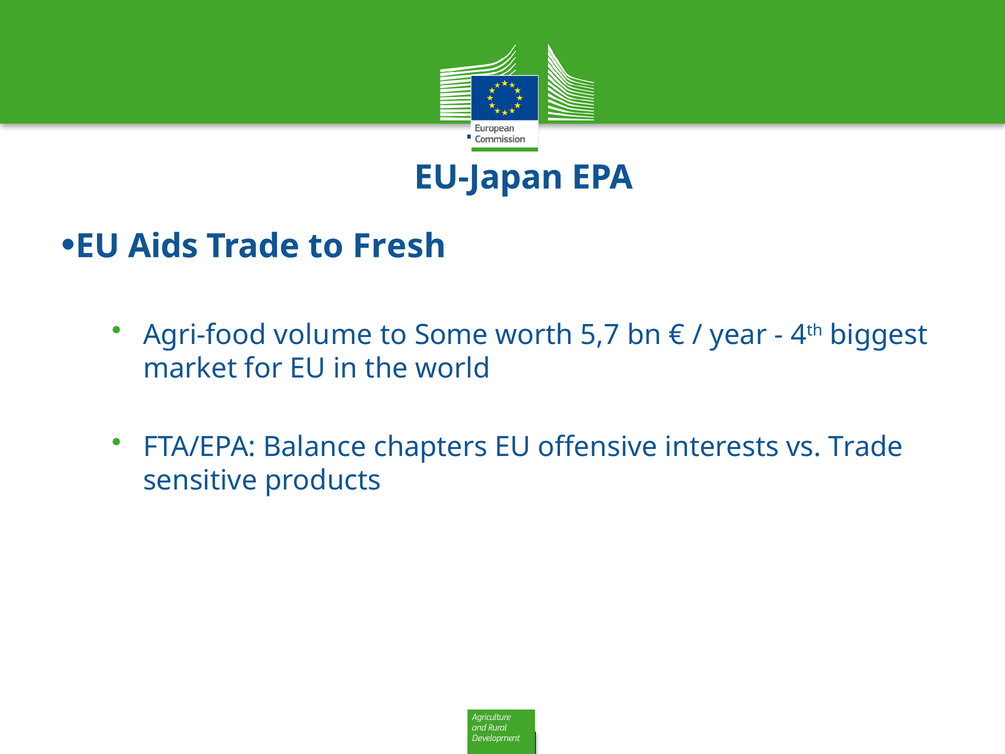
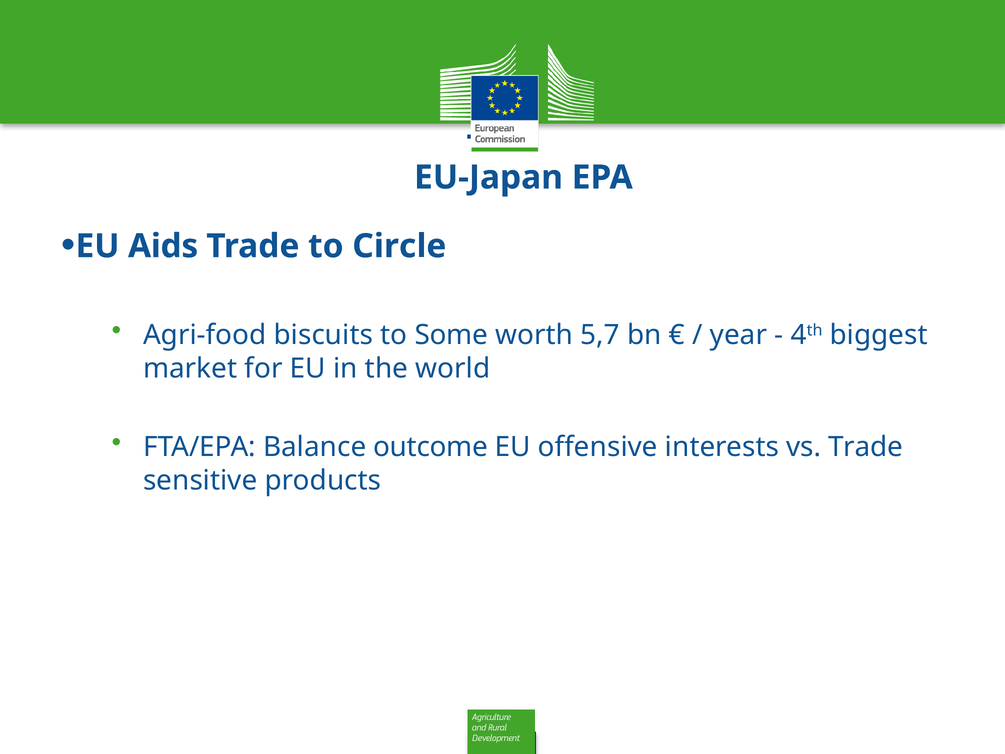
Fresh: Fresh -> Circle
volume: volume -> biscuits
chapters: chapters -> outcome
